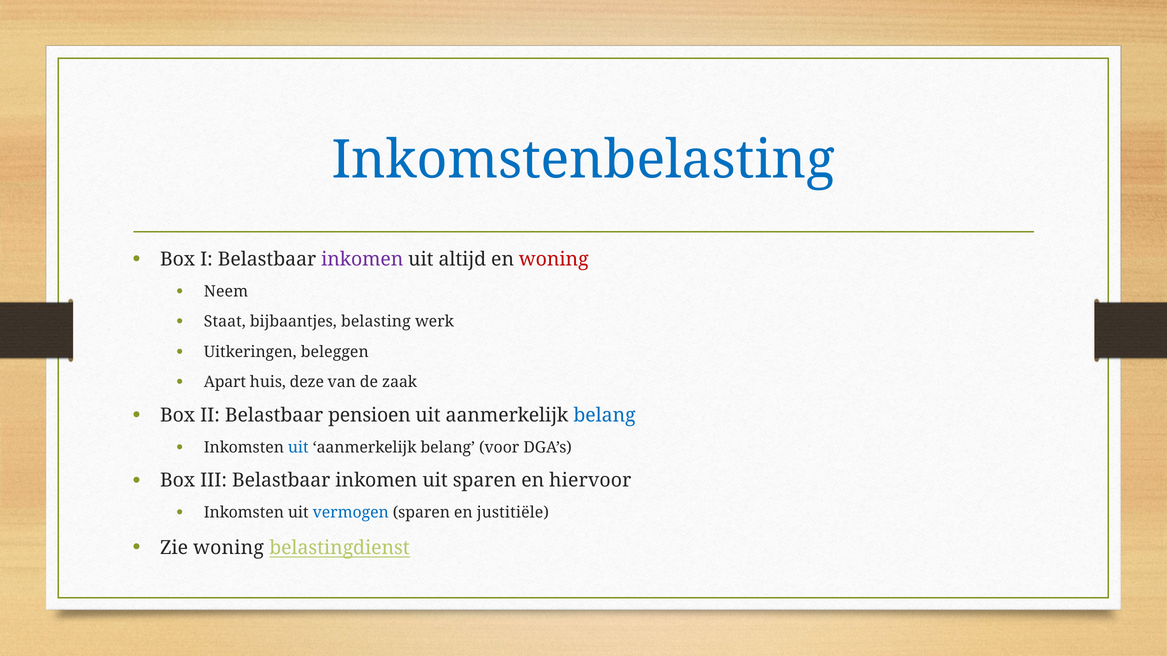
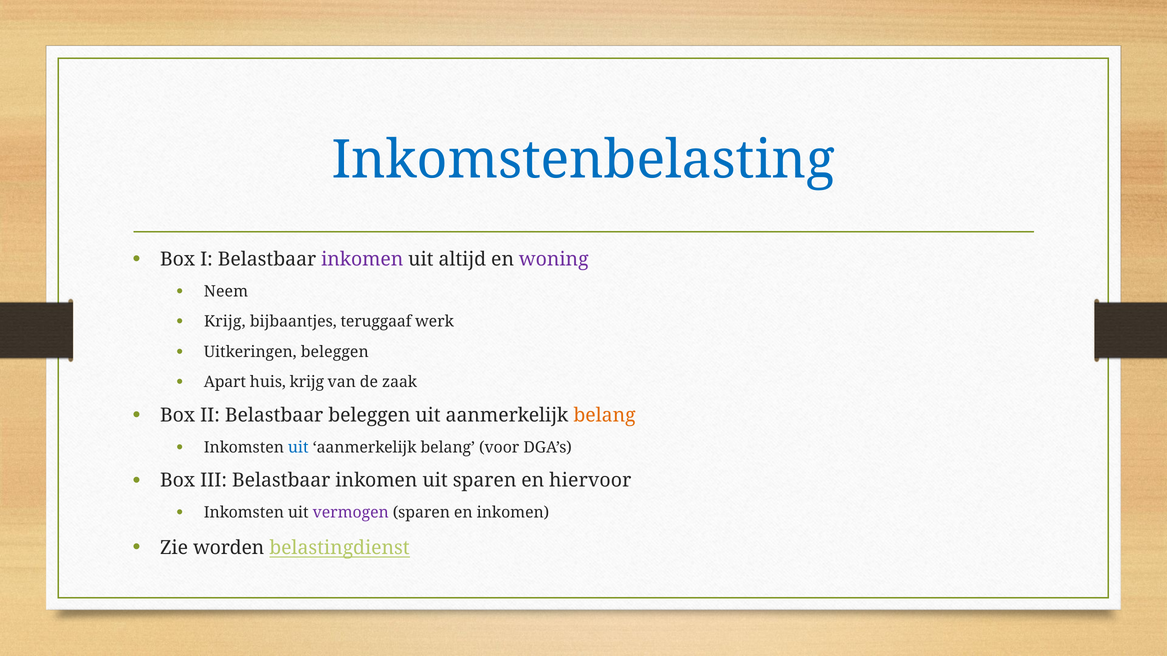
woning at (554, 260) colour: red -> purple
Staat at (225, 322): Staat -> Krijg
belasting: belasting -> teruggaaf
huis deze: deze -> krijg
Belastbaar pensioen: pensioen -> beleggen
belang at (605, 415) colour: blue -> orange
vermogen colour: blue -> purple
en justitiële: justitiële -> inkomen
Zie woning: woning -> worden
